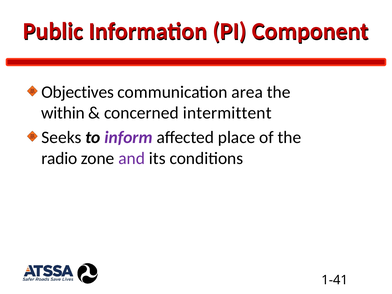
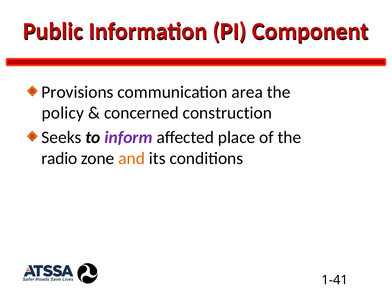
Objectives: Objectives -> Provisions
within: within -> policy
intermittent: intermittent -> construction
and colour: purple -> orange
